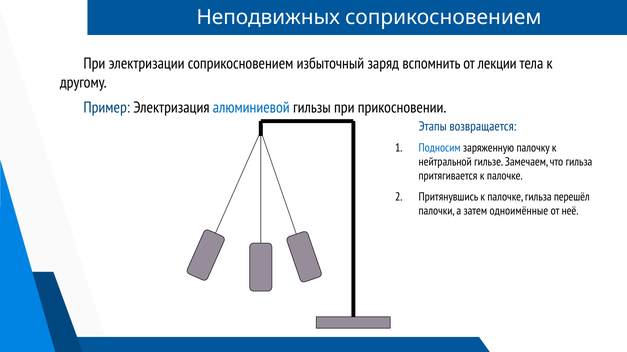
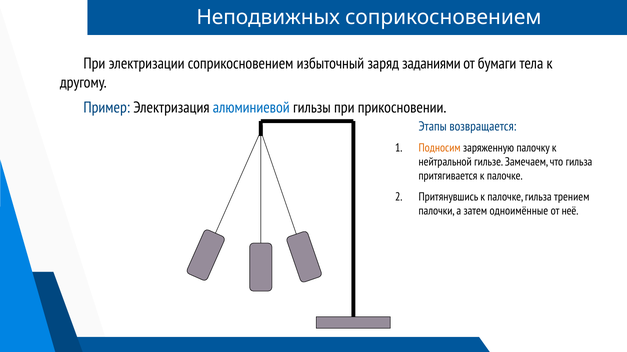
вспомнить: вспомнить -> заданиями
лекции: лекции -> бумаги
Подносим colour: blue -> orange
перешёл: перешёл -> трением
